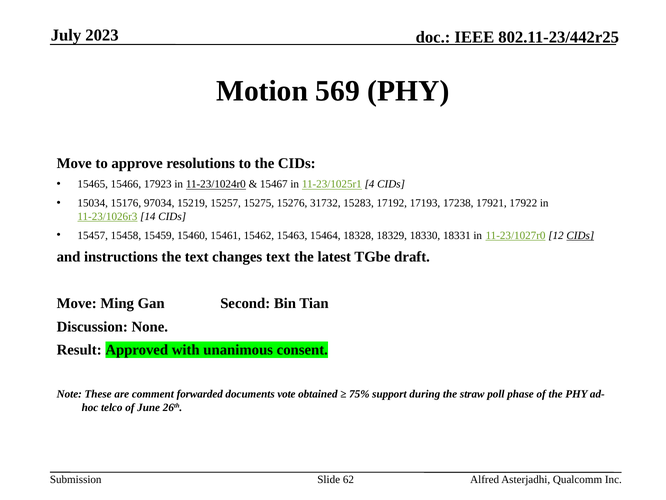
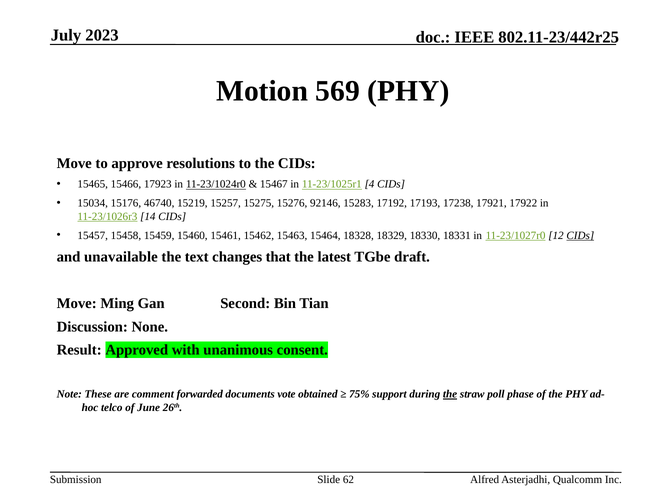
97034: 97034 -> 46740
31732: 31732 -> 92146
instructions: instructions -> unavailable
changes text: text -> that
the at (450, 394) underline: none -> present
